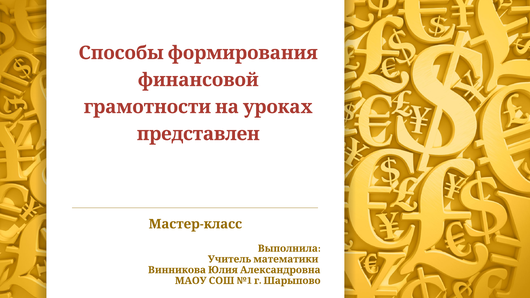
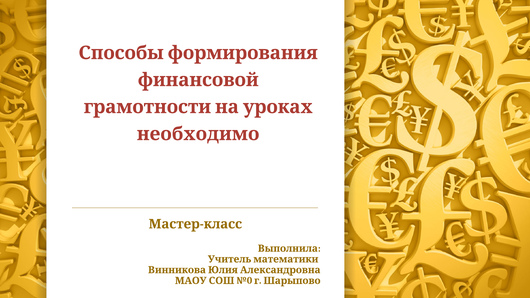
представлен: представлен -> необходимо
№1: №1 -> №0
